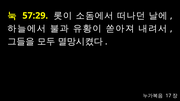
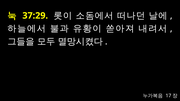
57:29: 57:29 -> 37:29
